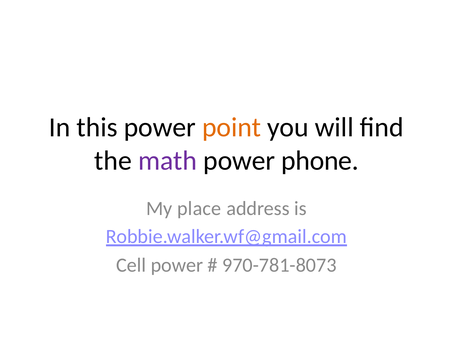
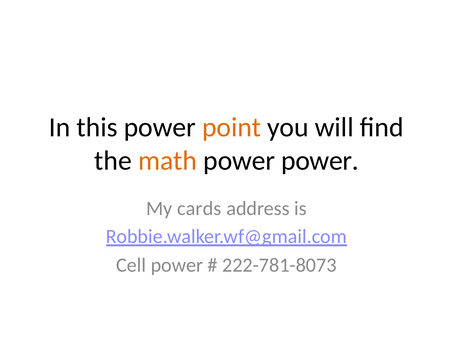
math colour: purple -> orange
power phone: phone -> power
place: place -> cards
970-781-8073: 970-781-8073 -> 222-781-8073
